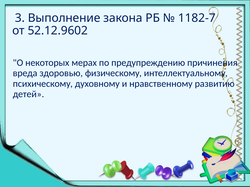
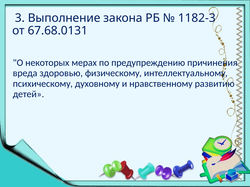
1182-7: 1182-7 -> 1182-3
52.12.9602: 52.12.9602 -> 67.68.0131
